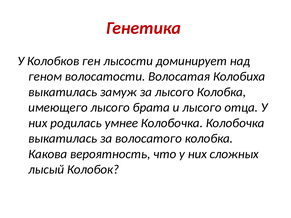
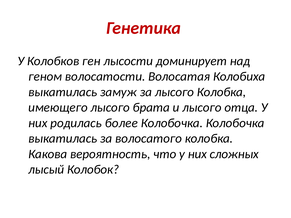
умнее: умнее -> более
